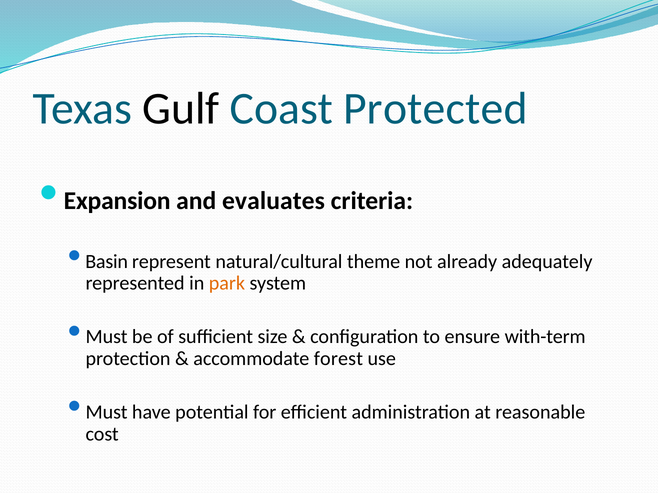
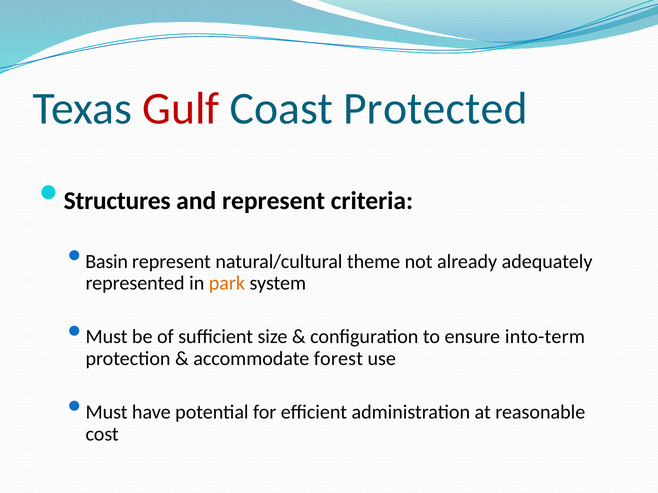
Gulf colour: black -> red
Expansion: Expansion -> Structures
and evaluates: evaluates -> represent
with-term: with-term -> into-term
